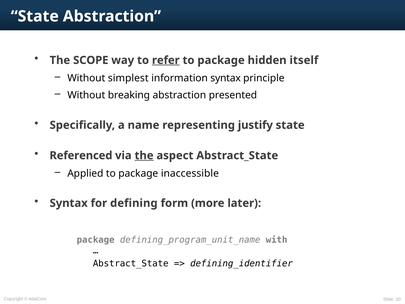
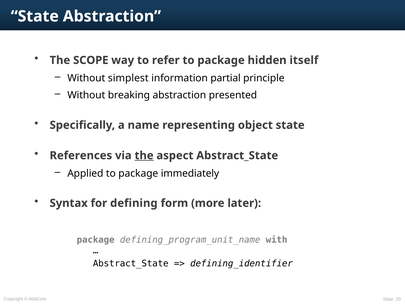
refer underline: present -> none
information syntax: syntax -> partial
justify: justify -> object
Referenced: Referenced -> References
inaccessible: inaccessible -> immediately
